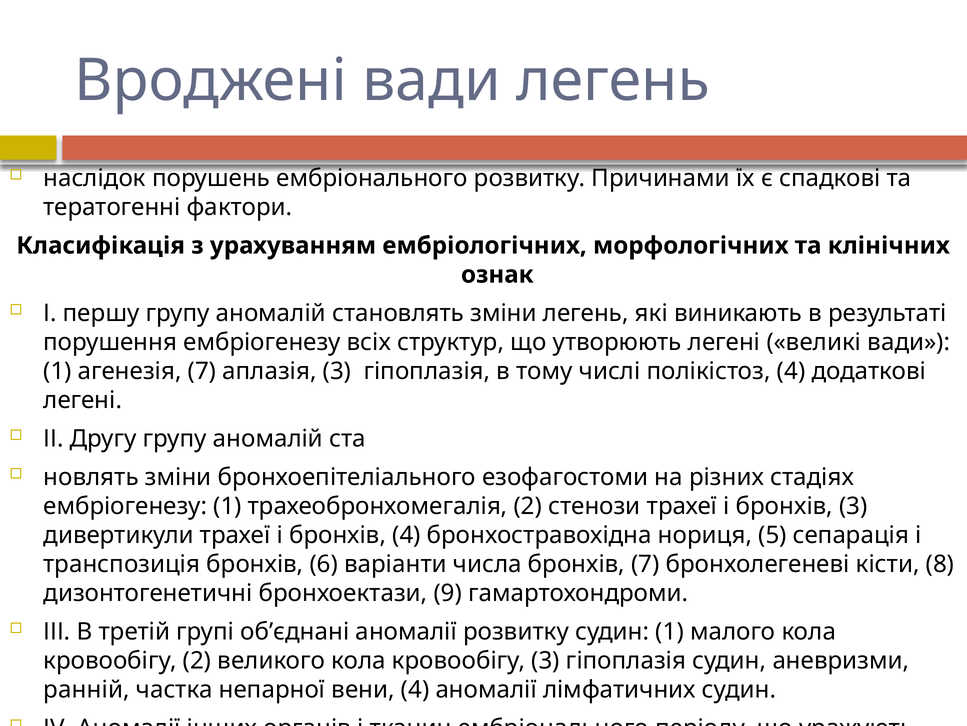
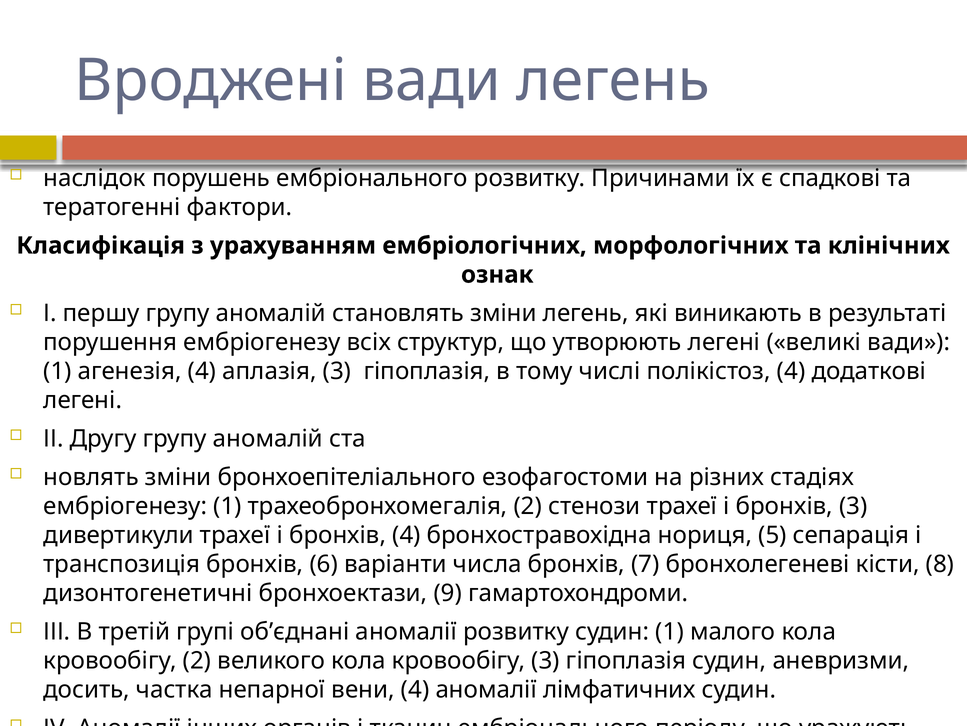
агенезія 7: 7 -> 4
ранній: ранній -> досить
